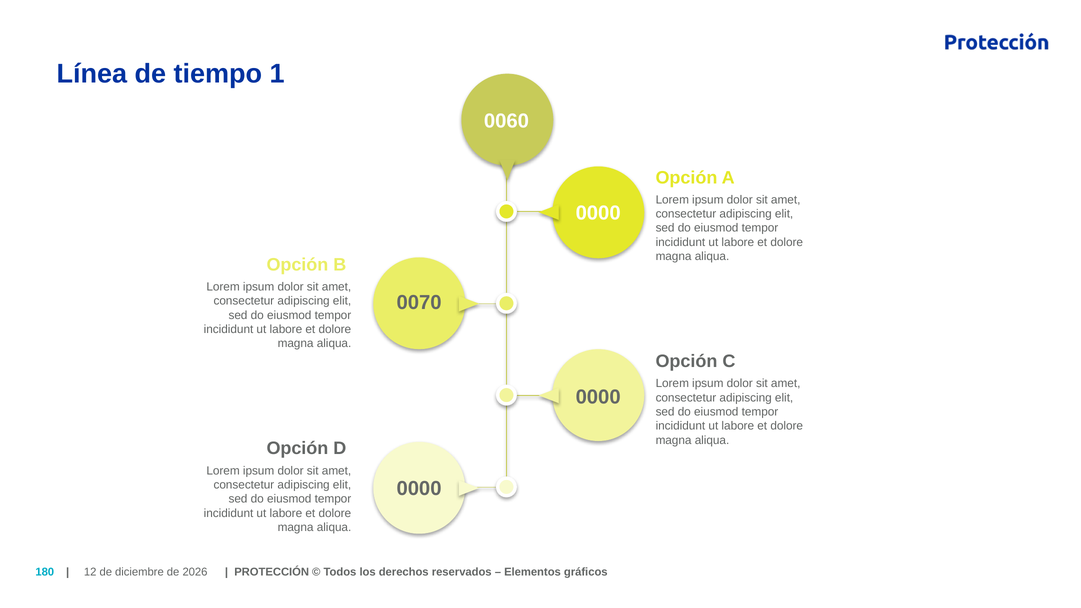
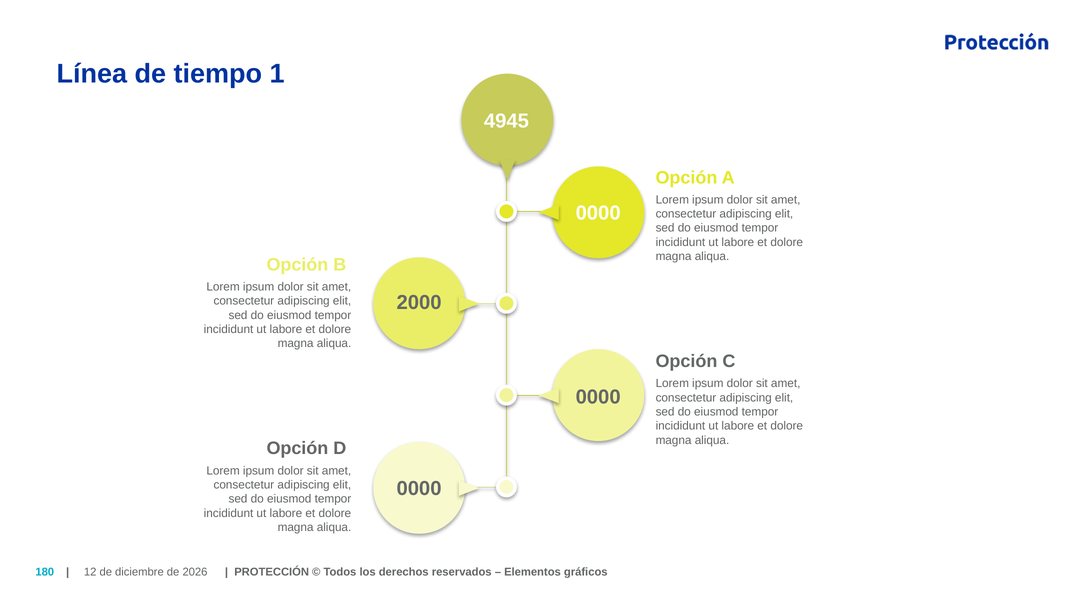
0060: 0060 -> 4945
0070: 0070 -> 2000
